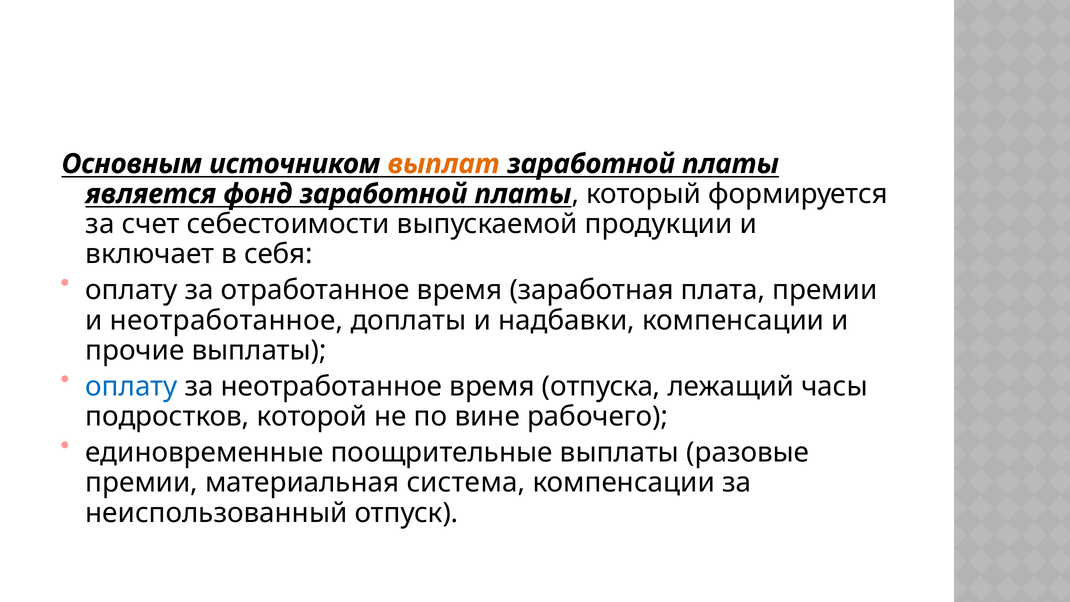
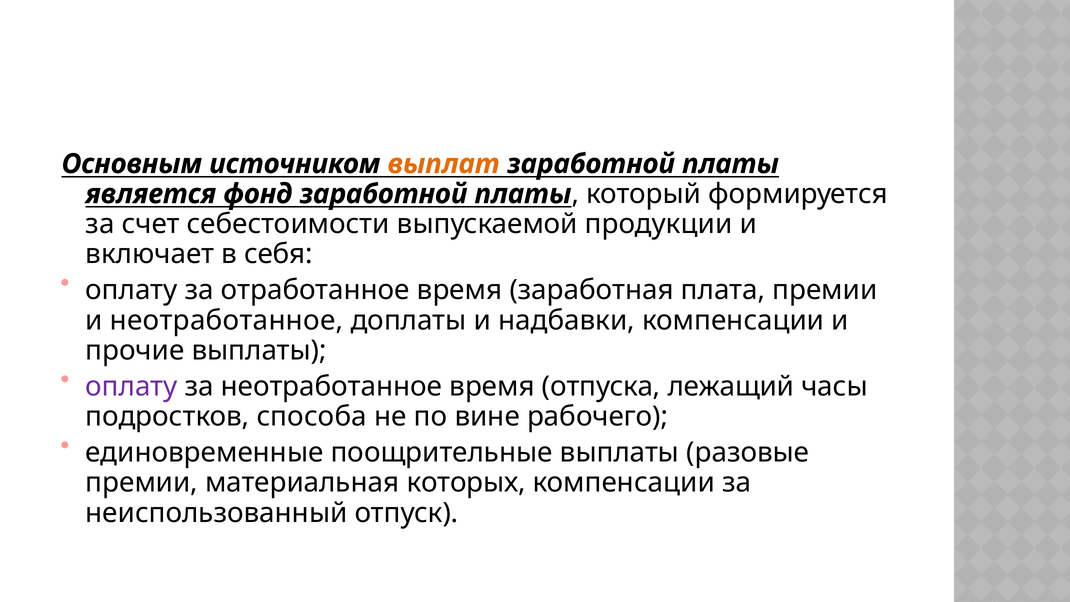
оплату at (131, 387) colour: blue -> purple
которой: которой -> способа
система: система -> которых
